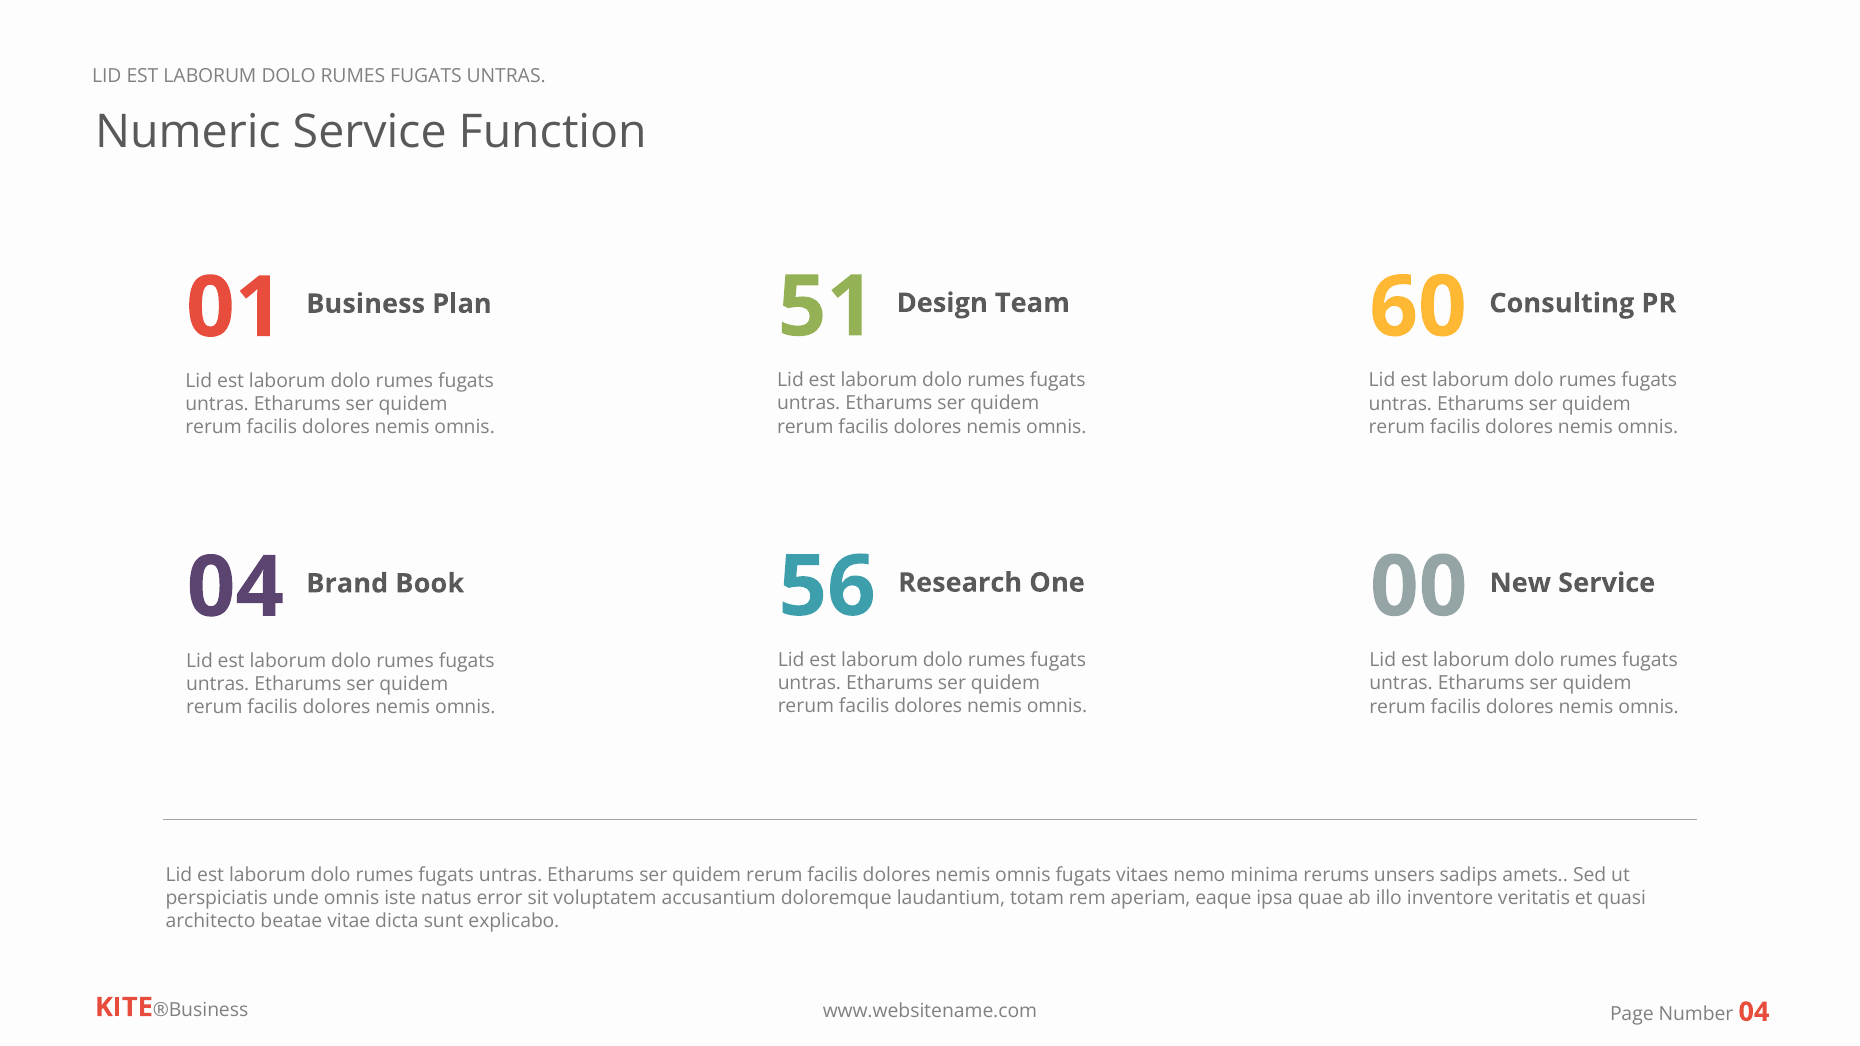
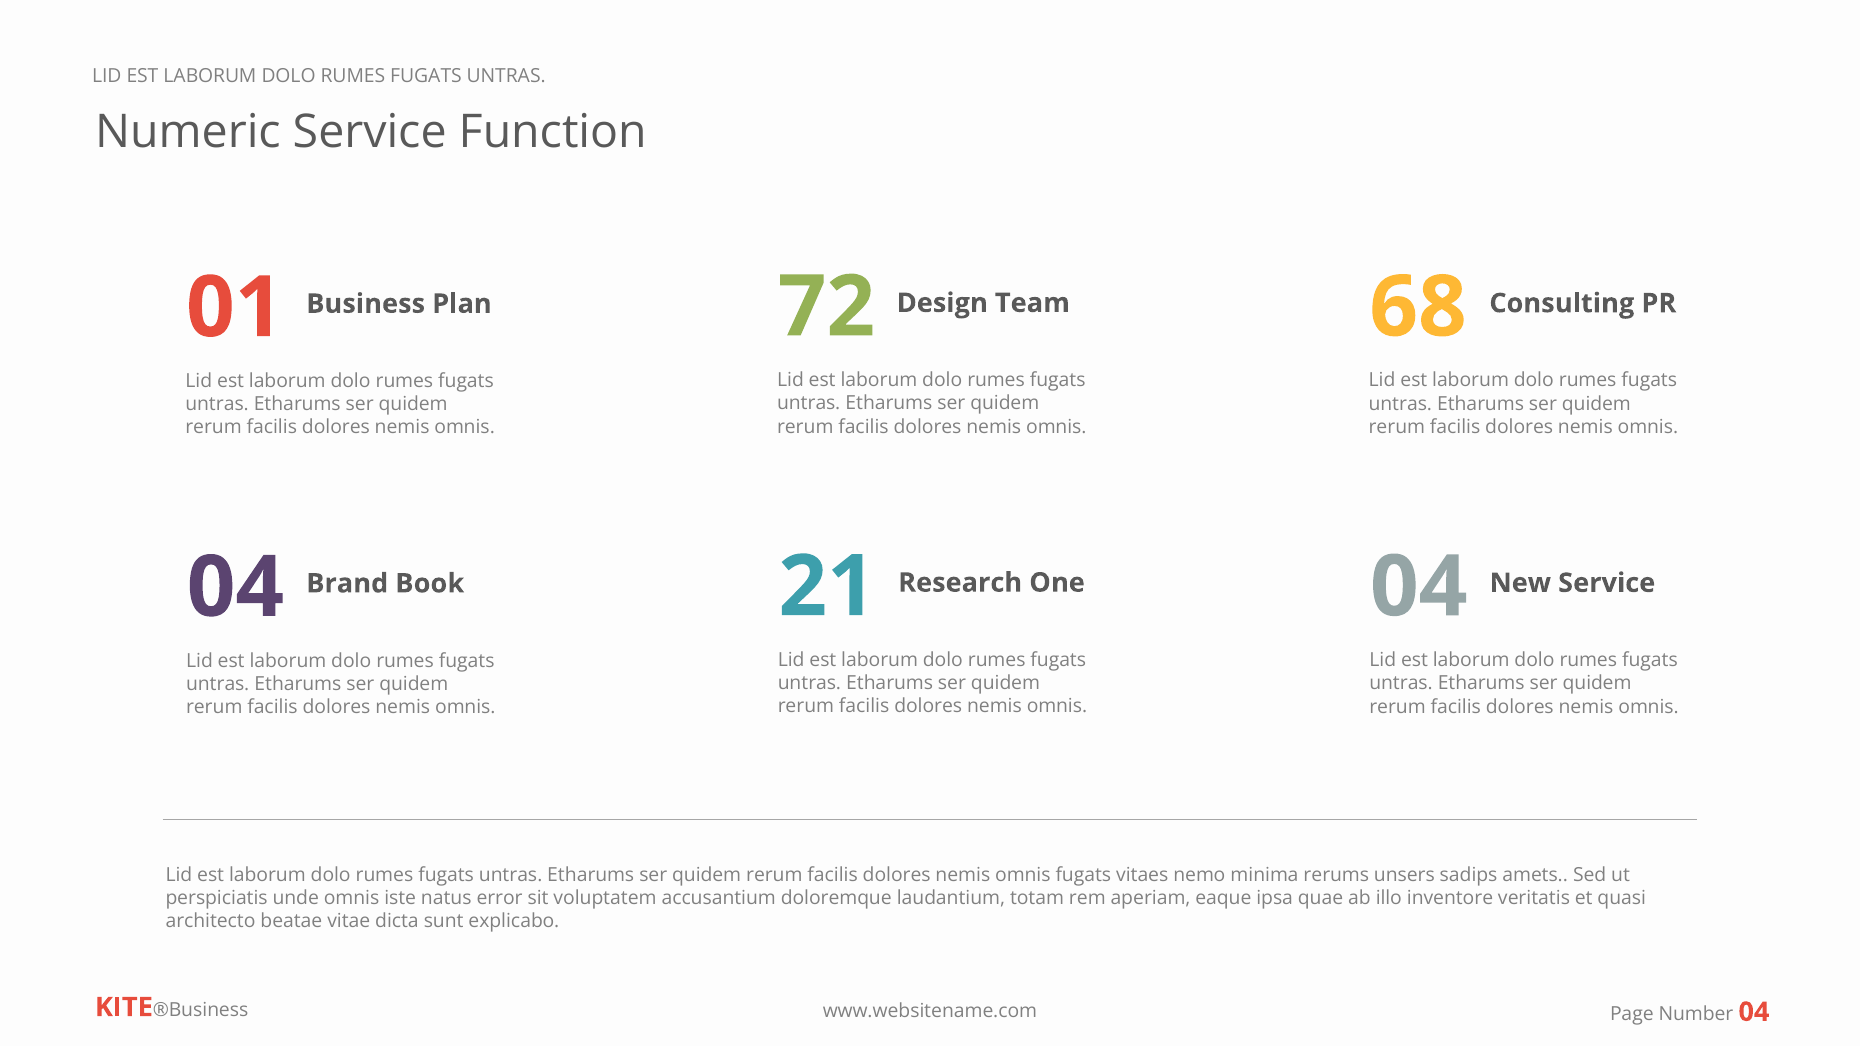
60: 60 -> 68
51: 51 -> 72
One 00: 00 -> 04
56: 56 -> 21
